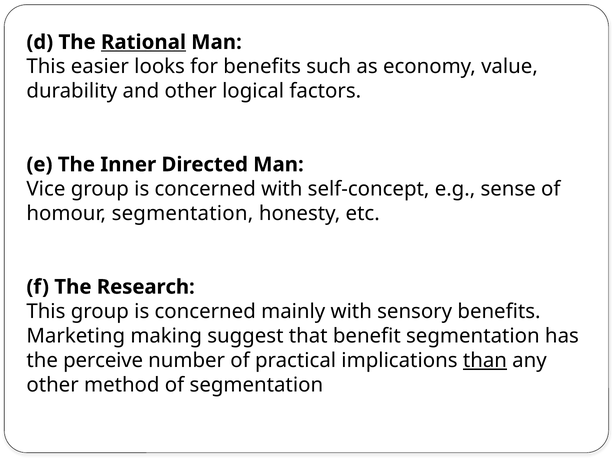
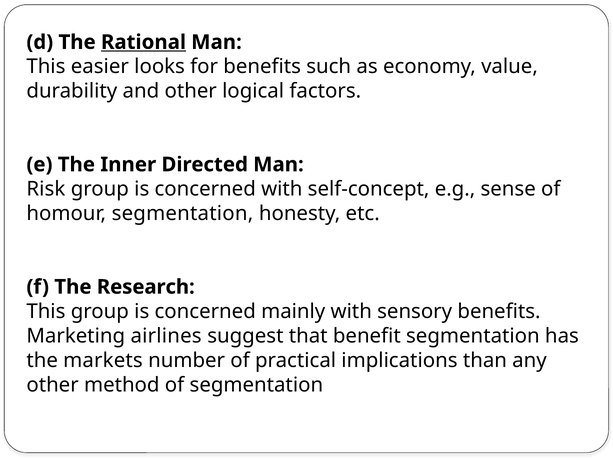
Vice: Vice -> Risk
making: making -> airlines
perceive: perceive -> markets
than underline: present -> none
